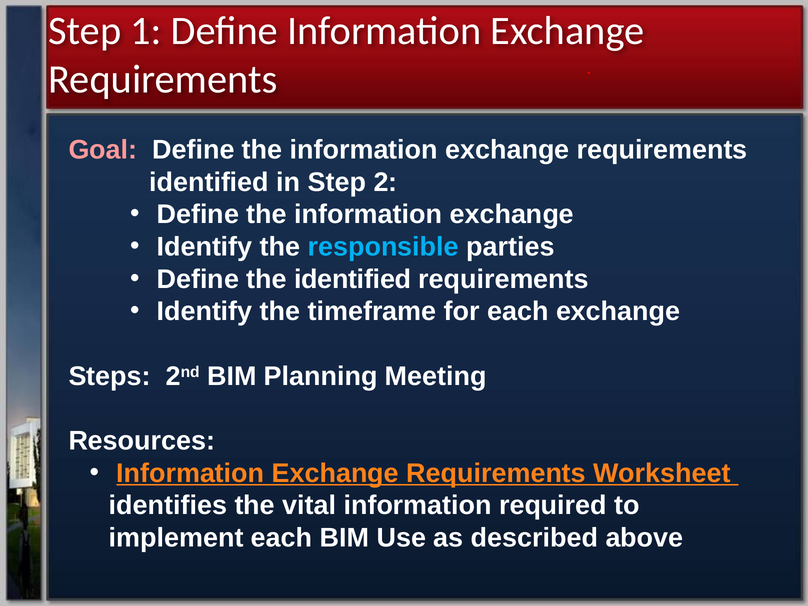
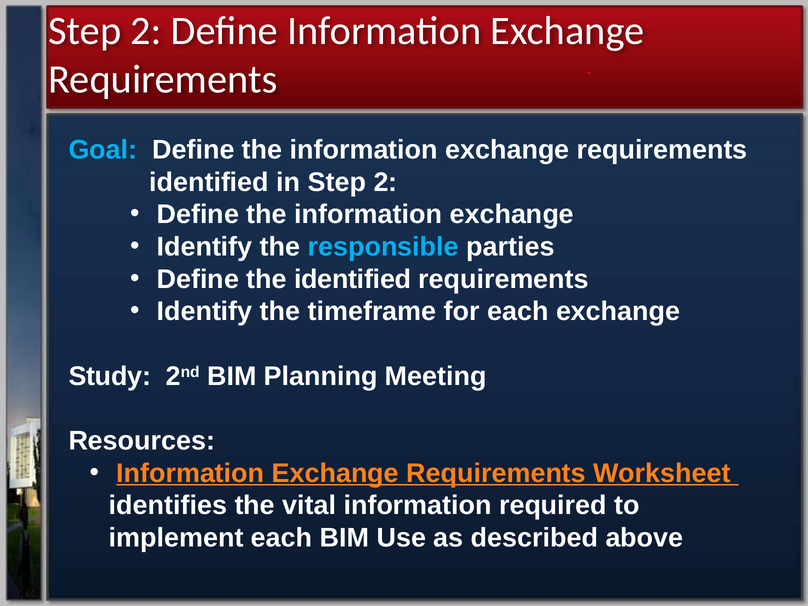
1 at (146, 31): 1 -> 2
Goal colour: pink -> light blue
Steps: Steps -> Study
